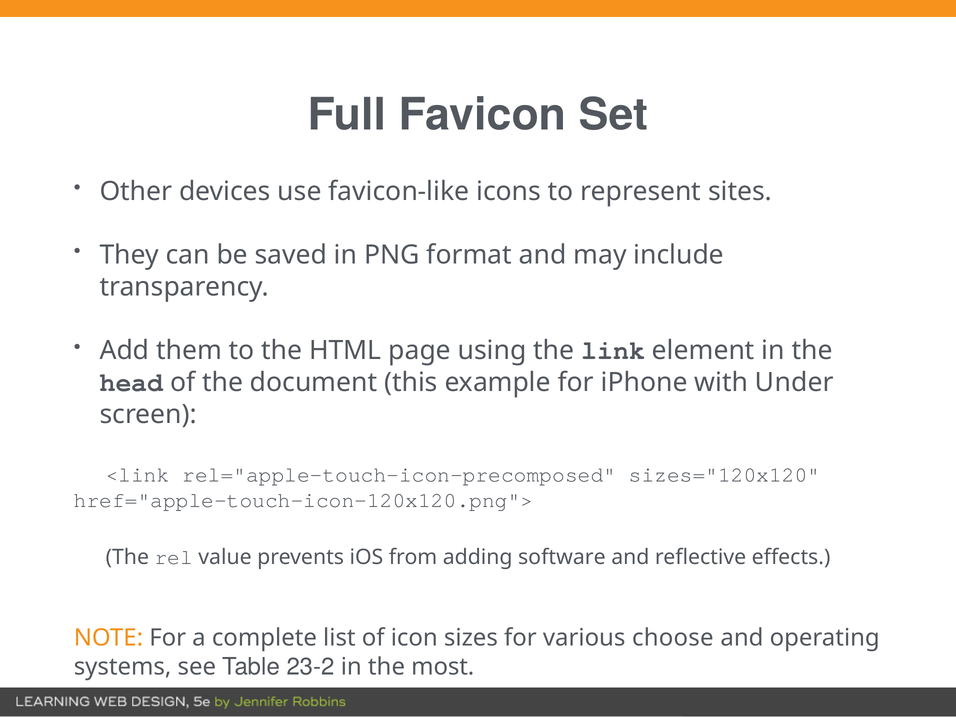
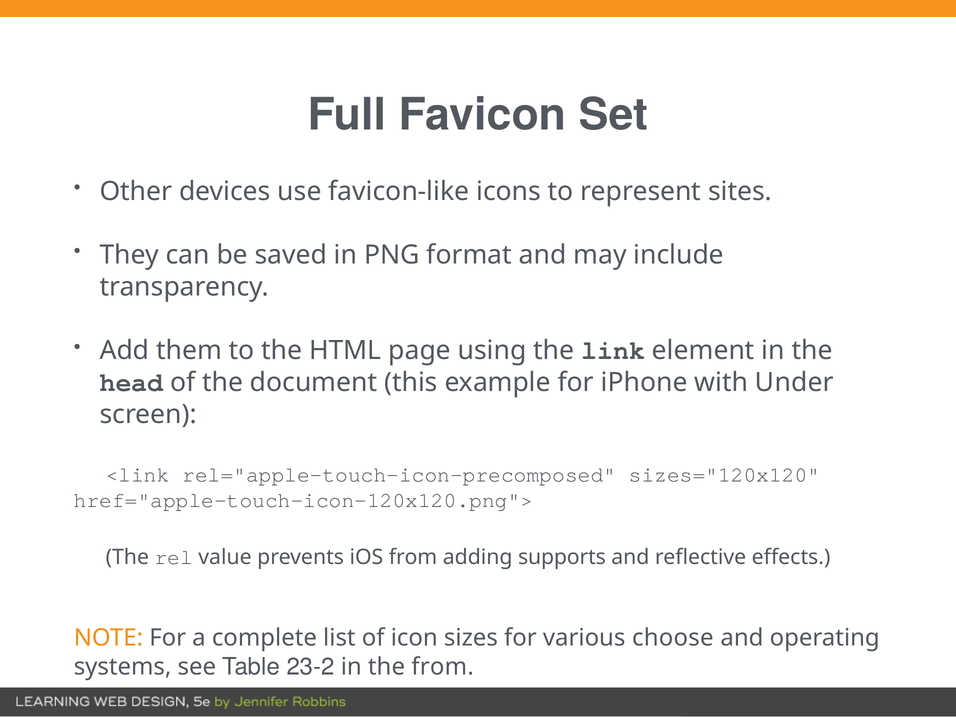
software: software -> supports
the most: most -> from
